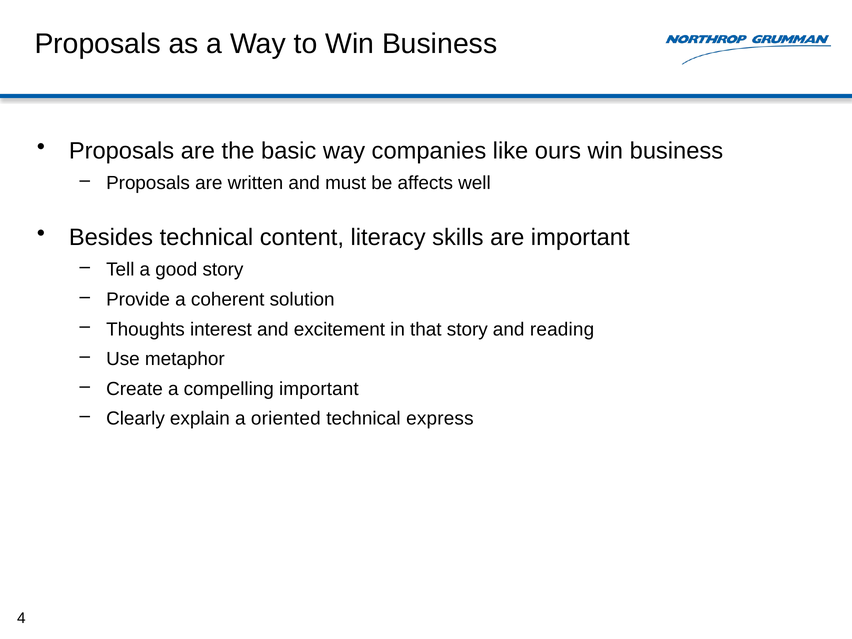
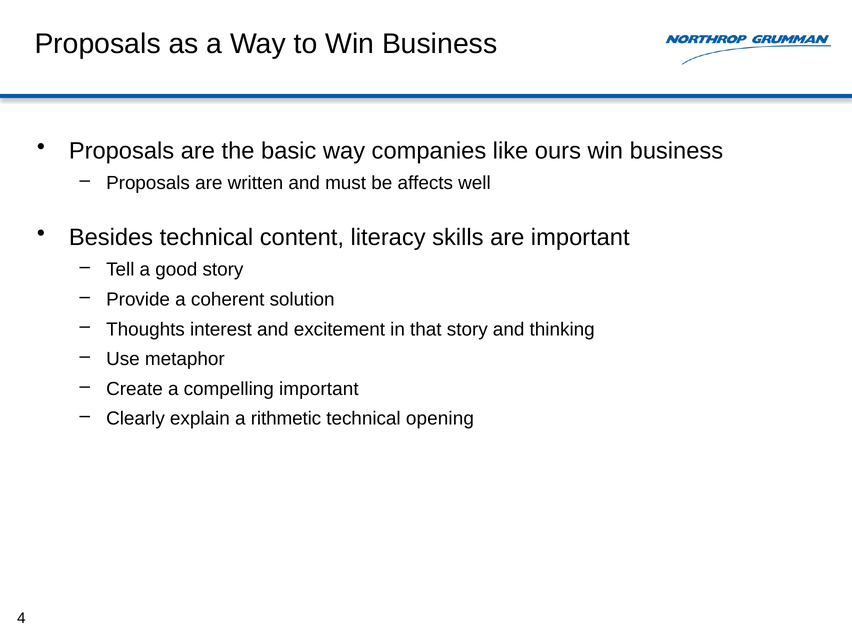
reading: reading -> thinking
oriented: oriented -> rithmetic
express: express -> opening
